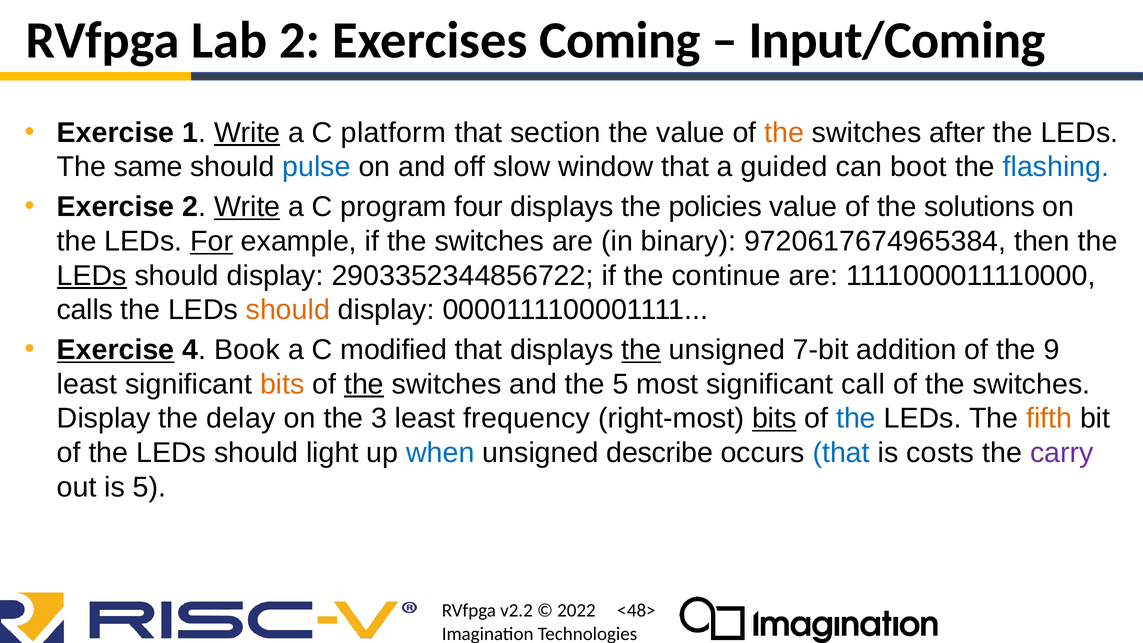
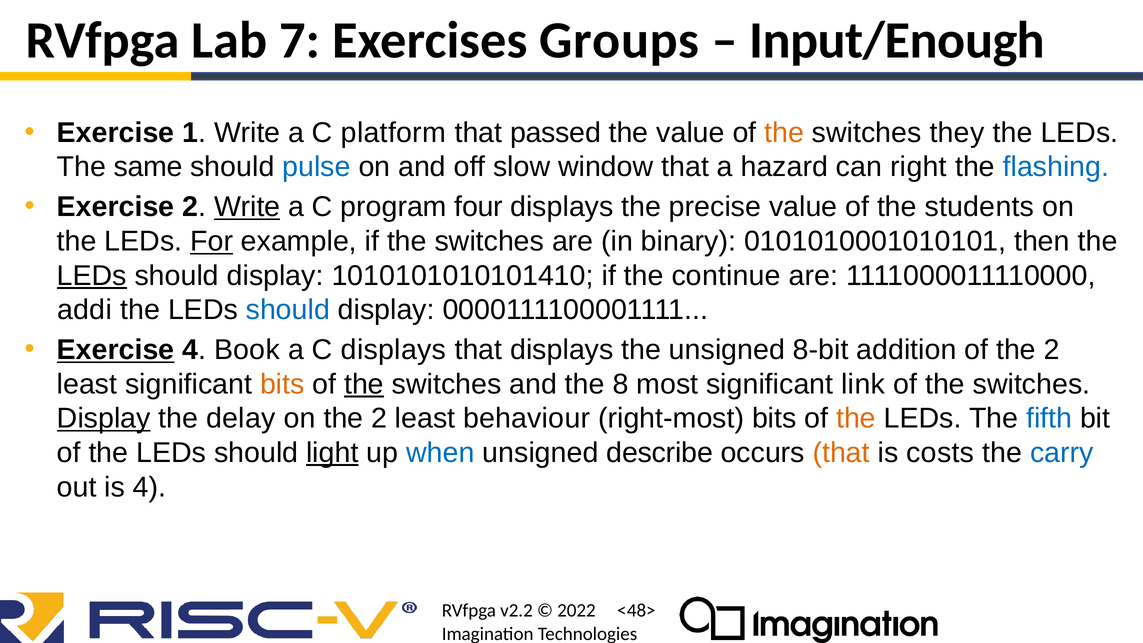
Lab 2: 2 -> 7
Coming: Coming -> Groups
Input/Coming: Input/Coming -> Input/Enough
Write at (247, 133) underline: present -> none
section: section -> passed
after: after -> they
guided: guided -> hazard
boot: boot -> right
policies: policies -> precise
solutions: solutions -> students
9720617674965384: 9720617674965384 -> 0101010001010101
2903352344856722: 2903352344856722 -> 1010101010101410
calls: calls -> addi
should at (288, 310) colour: orange -> blue
C modified: modified -> displays
the at (641, 350) underline: present -> none
7-bit: 7-bit -> 8-bit
of the 9: 9 -> 2
the 5: 5 -> 8
call: call -> link
Display at (104, 418) underline: none -> present
on the 3: 3 -> 2
frequency: frequency -> behaviour
bits at (774, 418) underline: present -> none
the at (856, 418) colour: blue -> orange
fifth colour: orange -> blue
light underline: none -> present
that at (841, 453) colour: blue -> orange
carry colour: purple -> blue
is 5: 5 -> 4
